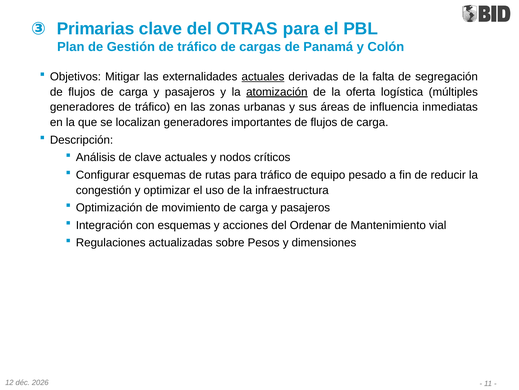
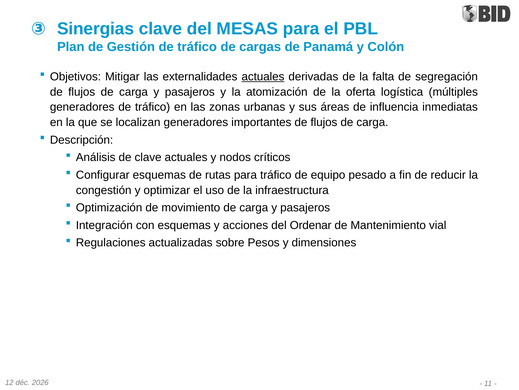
Primarias: Primarias -> Sinergias
OTRAS: OTRAS -> MESAS
atomización underline: present -> none
